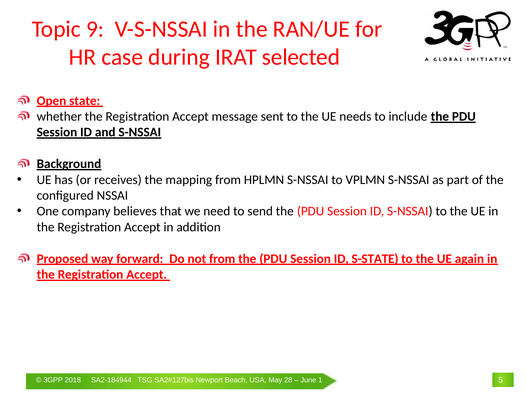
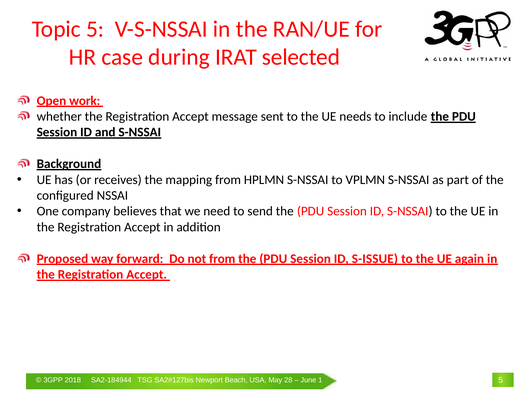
Topic 9: 9 -> 5
state: state -> work
S-STATE: S-STATE -> S-ISSUE
